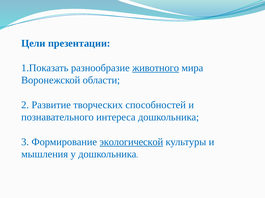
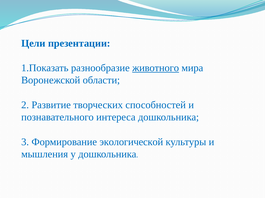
экологической underline: present -> none
